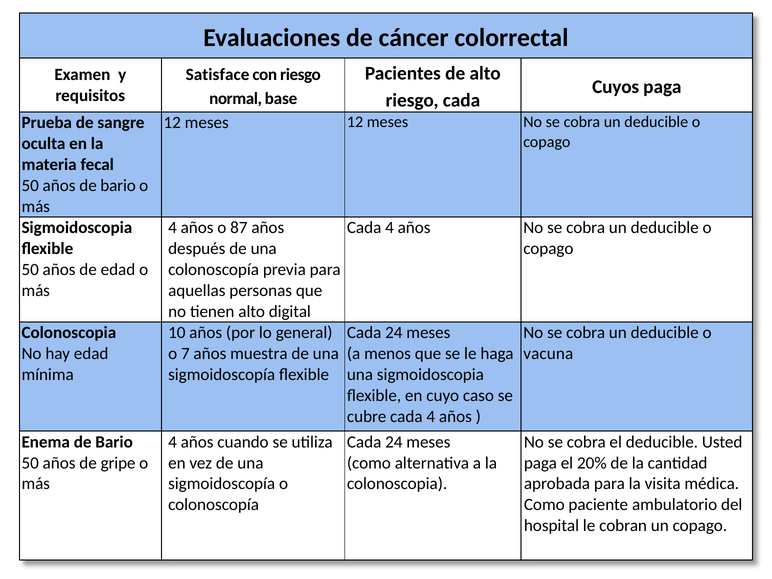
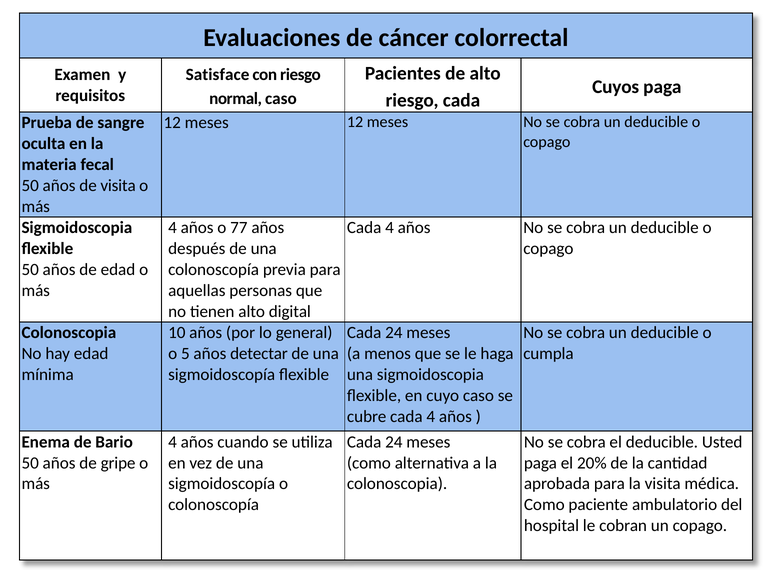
normal base: base -> caso
años de bario: bario -> visita
87: 87 -> 77
7: 7 -> 5
muestra: muestra -> detectar
vacuna: vacuna -> cumpla
